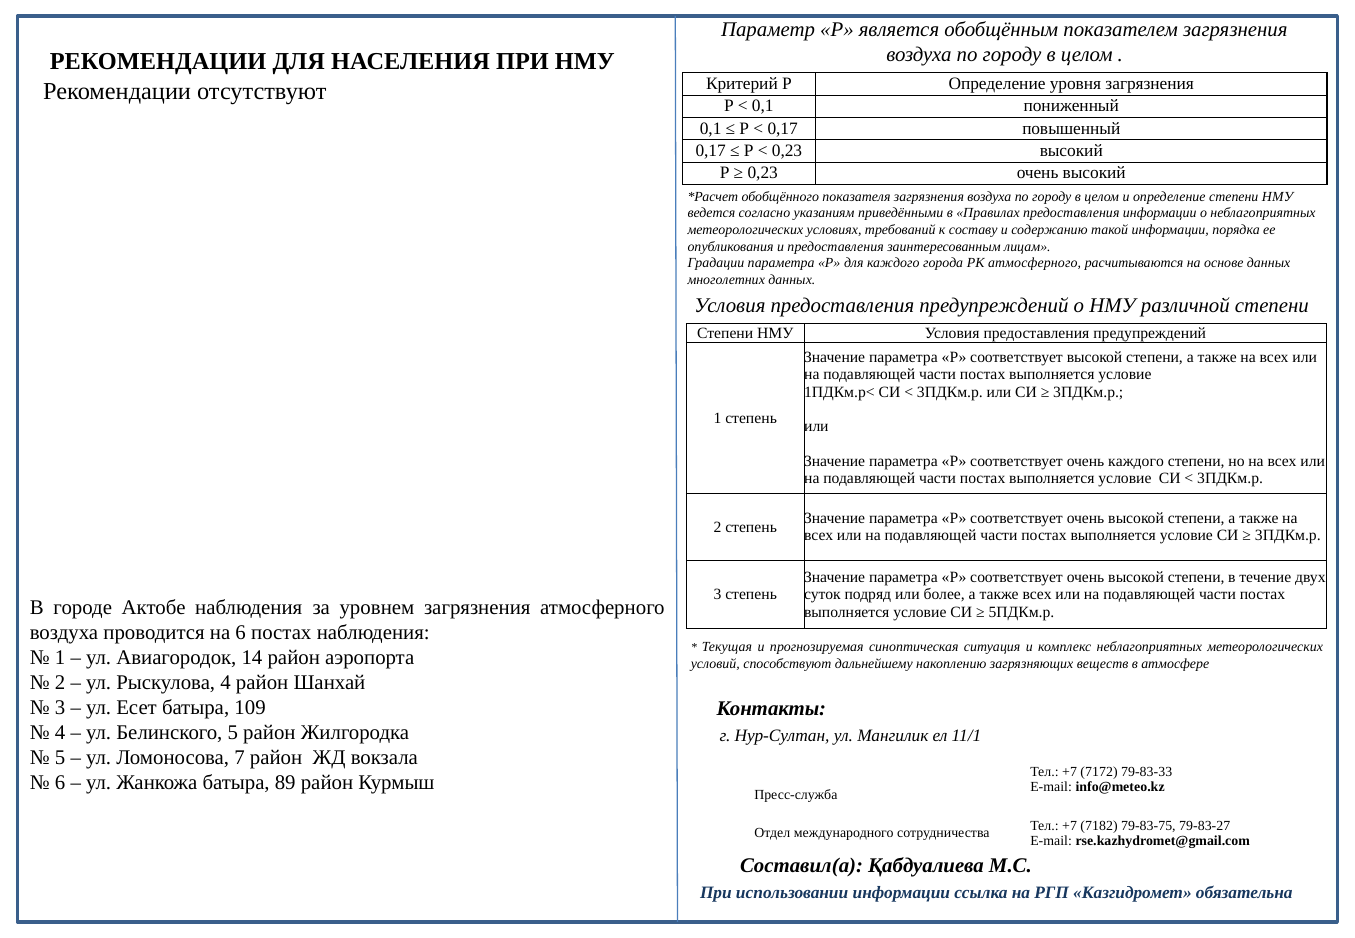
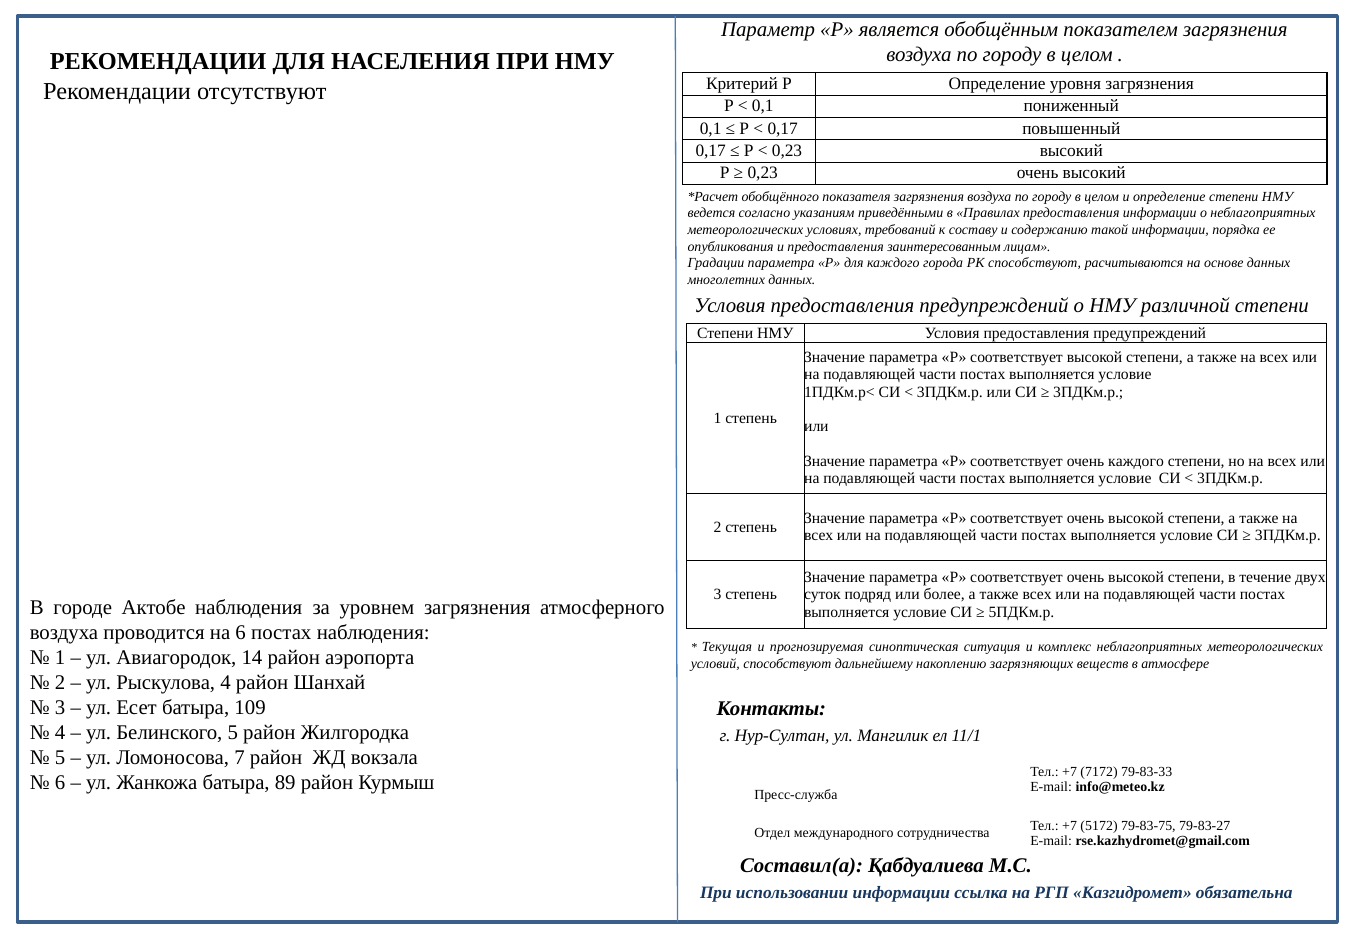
РК атмосферного: атмосферного -> способствуют
7182: 7182 -> 5172
